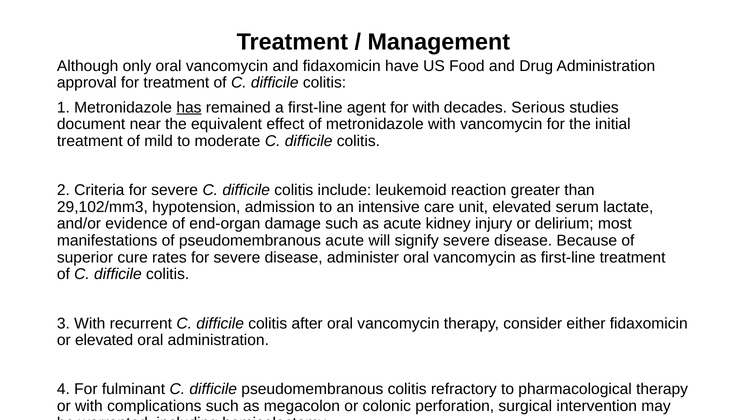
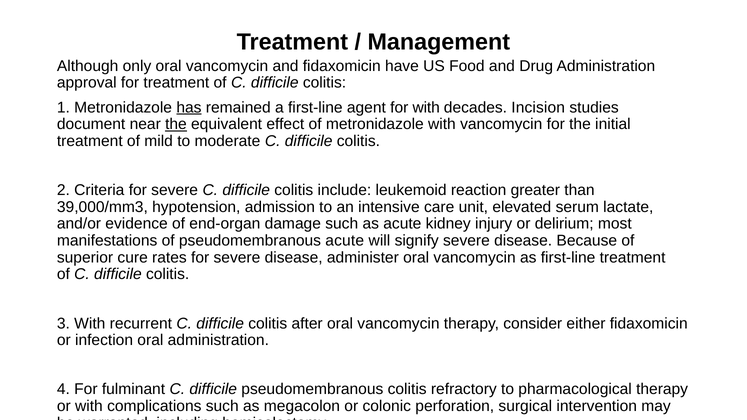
Serious: Serious -> Incision
the at (176, 124) underline: none -> present
29,102/mm3: 29,102/mm3 -> 39,000/mm3
or elevated: elevated -> infection
